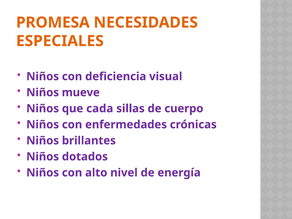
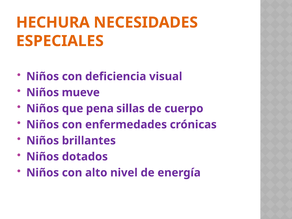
PROMESA: PROMESA -> HECHURA
cada: cada -> pena
